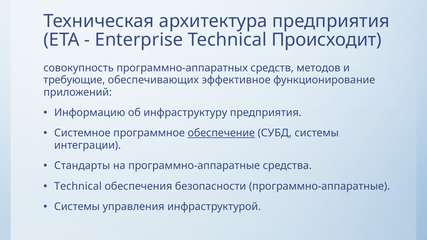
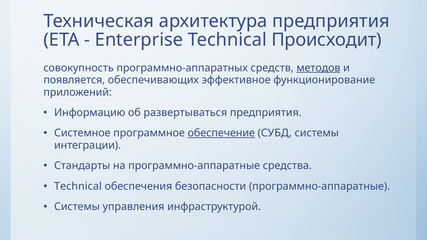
методов underline: none -> present
требующие: требующие -> появляется
инфраструктуру: инфраструктуру -> развертываться
